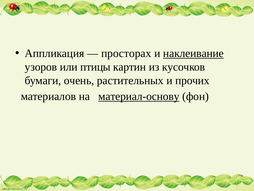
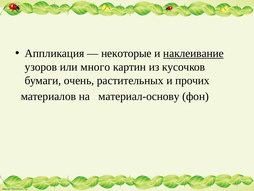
просторах: просторах -> некоторые
птицы: птицы -> много
материал-основу underline: present -> none
